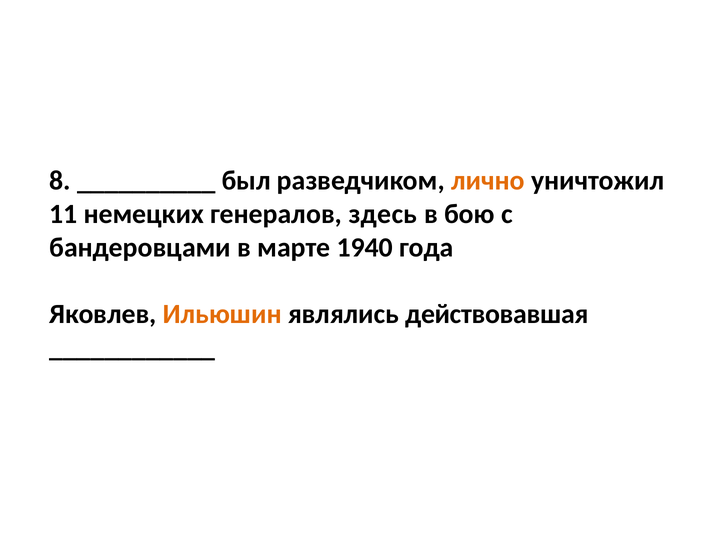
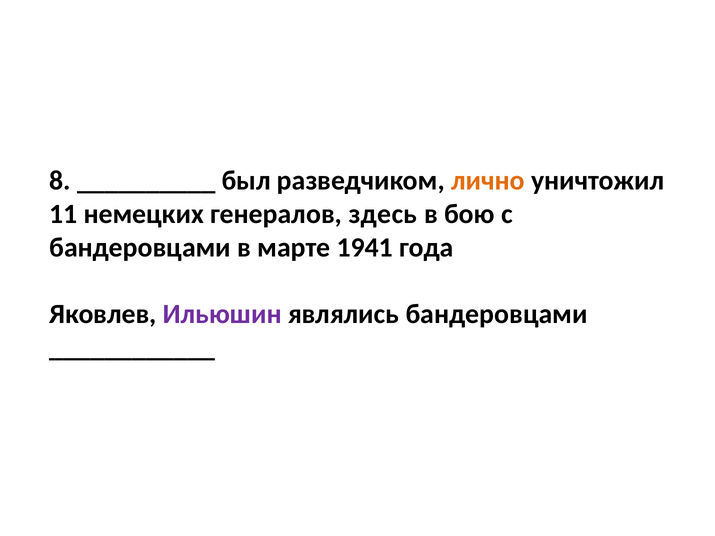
1940: 1940 -> 1941
Ильюшин colour: orange -> purple
являлись действовавшая: действовавшая -> бандеровцами
